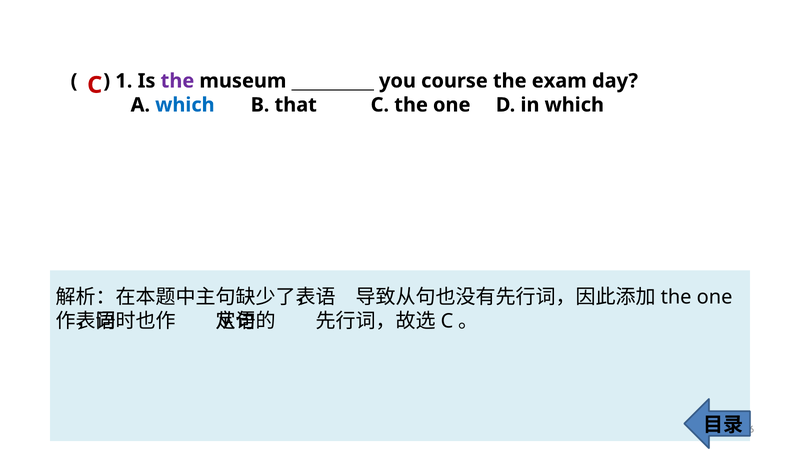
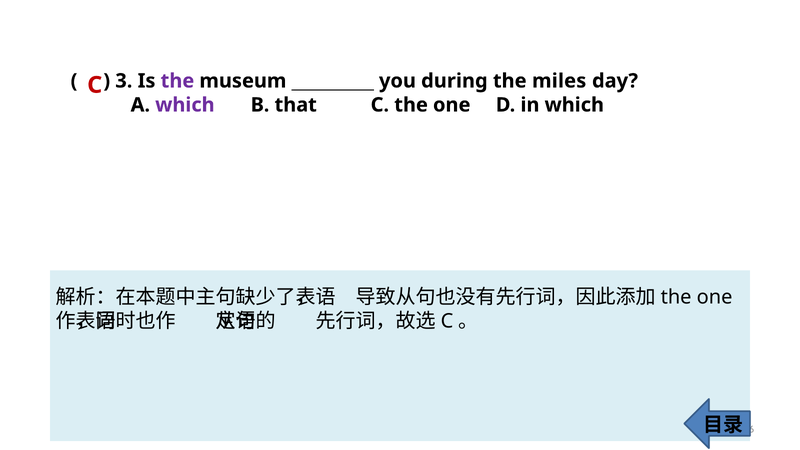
1: 1 -> 3
course: course -> during
exam: exam -> miles
which at (185, 105) colour: blue -> purple
